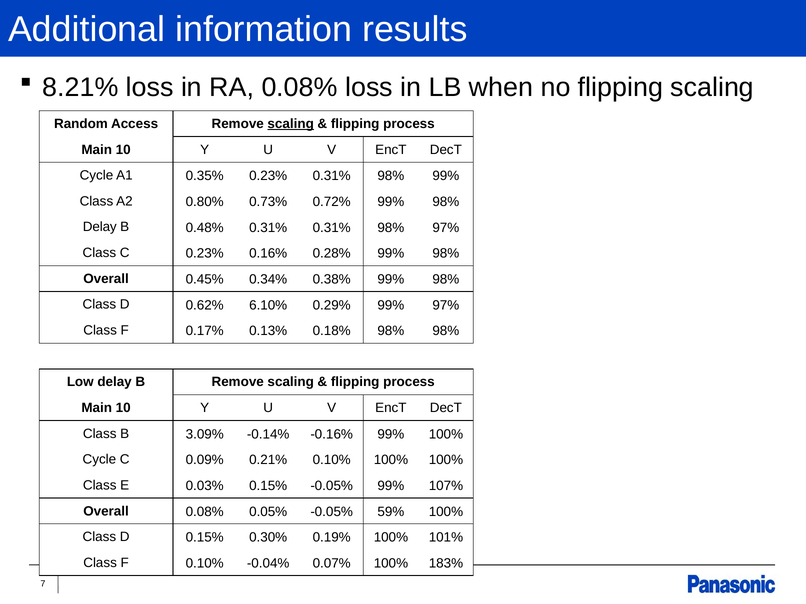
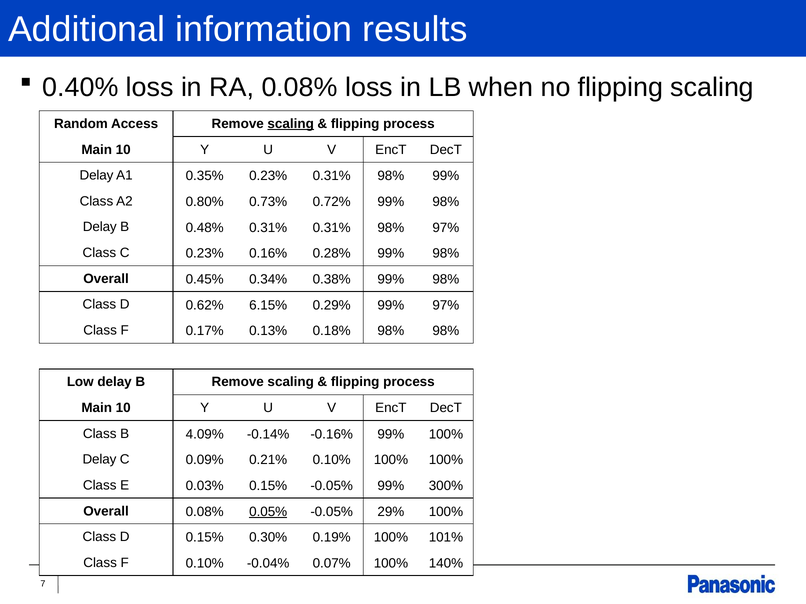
8.21%: 8.21% -> 0.40%
Cycle at (96, 176): Cycle -> Delay
6.10%: 6.10% -> 6.15%
3.09%: 3.09% -> 4.09%
Cycle at (99, 460): Cycle -> Delay
107%: 107% -> 300%
0.05% underline: none -> present
59%: 59% -> 29%
183%: 183% -> 140%
